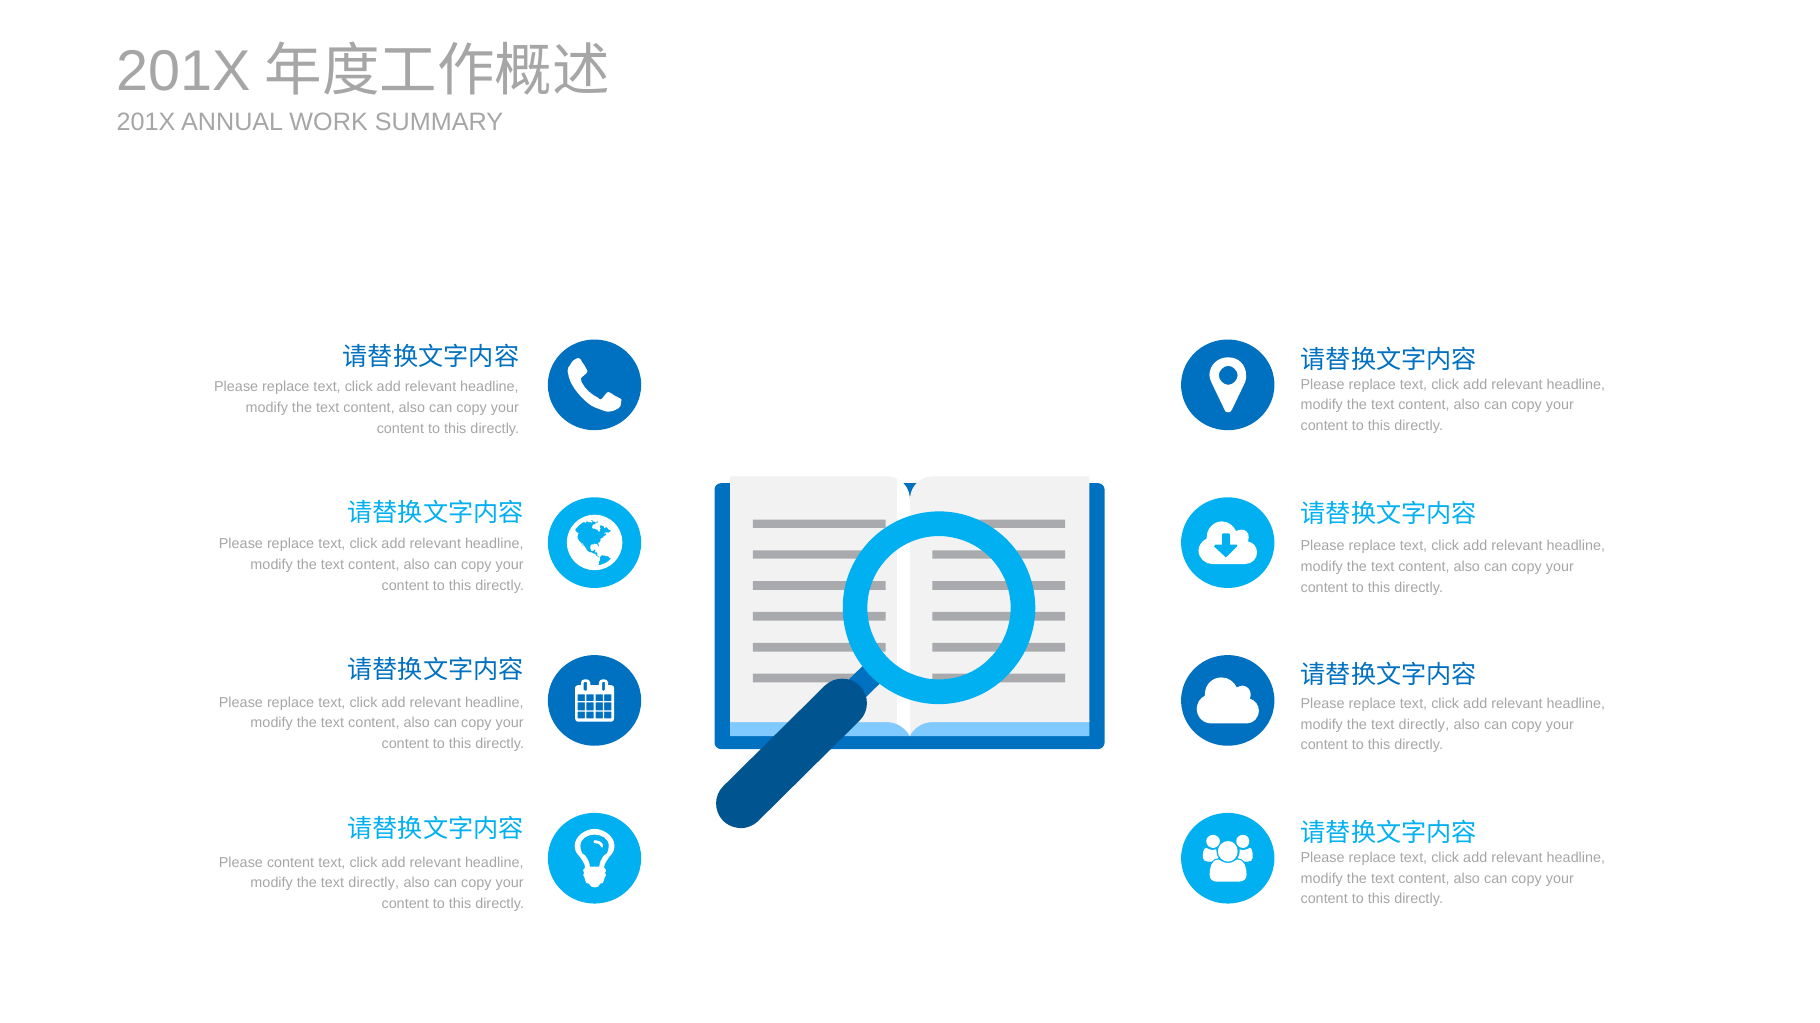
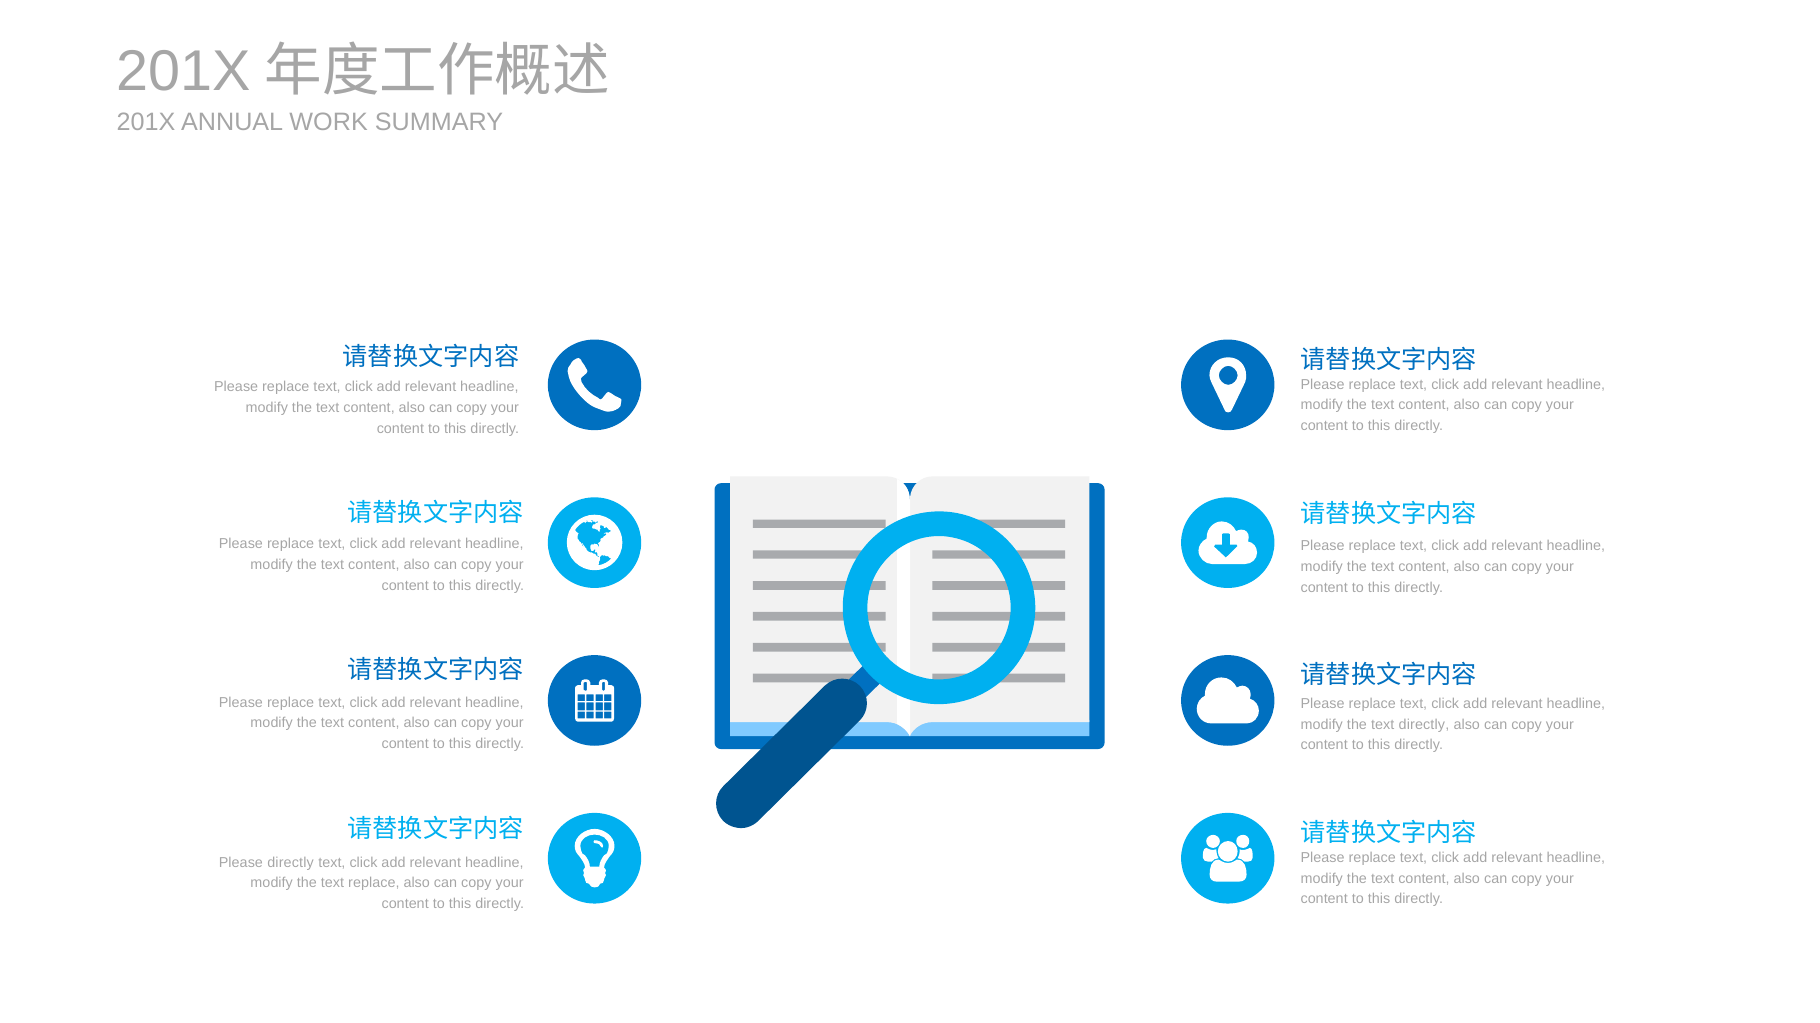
Please content: content -> directly
directly at (374, 884): directly -> replace
